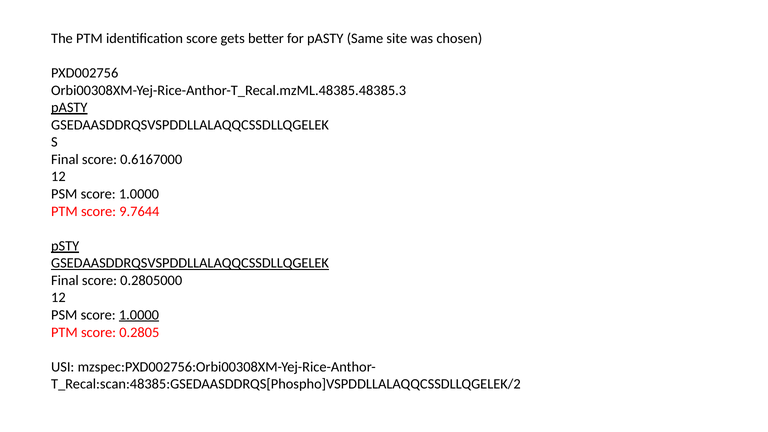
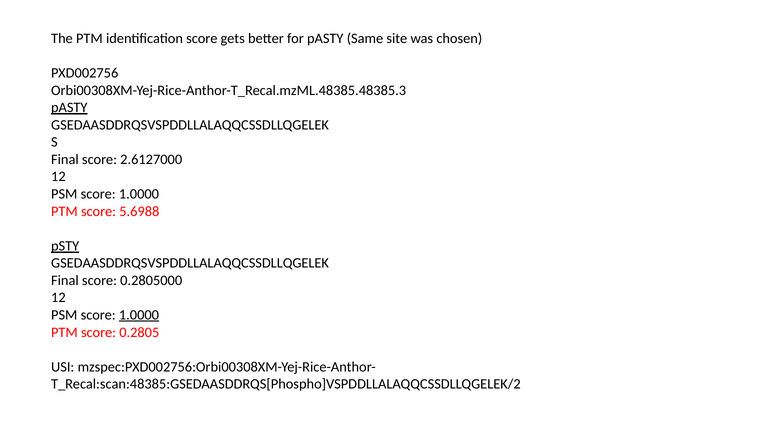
0.6167000: 0.6167000 -> 2.6127000
9.7644: 9.7644 -> 5.6988
GSEDAASDDRQSVSPDDLLALAQQCSSDLLQGELEK at (190, 263) underline: present -> none
